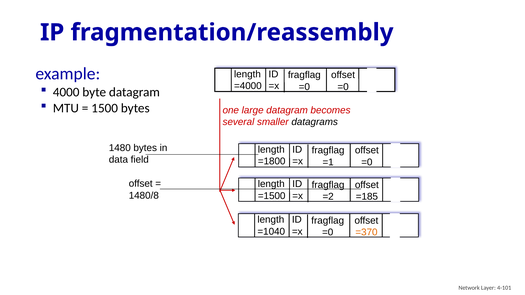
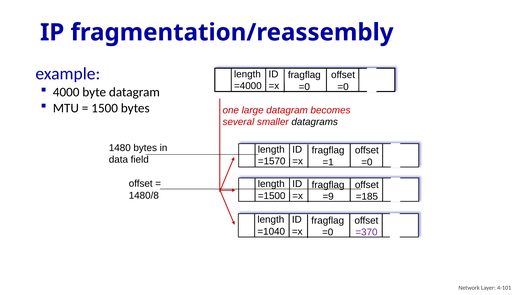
=1800: =1800 -> =1570
=2: =2 -> =9
=370 colour: orange -> purple
